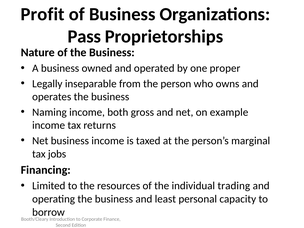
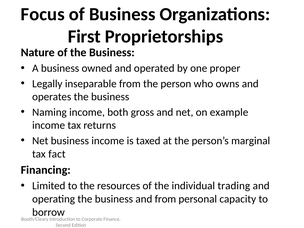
Profit: Profit -> Focus
Pass: Pass -> First
jobs: jobs -> fact
and least: least -> from
